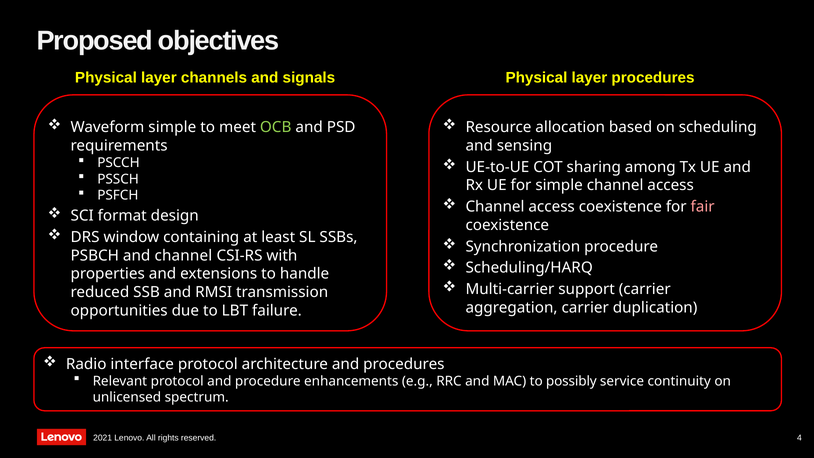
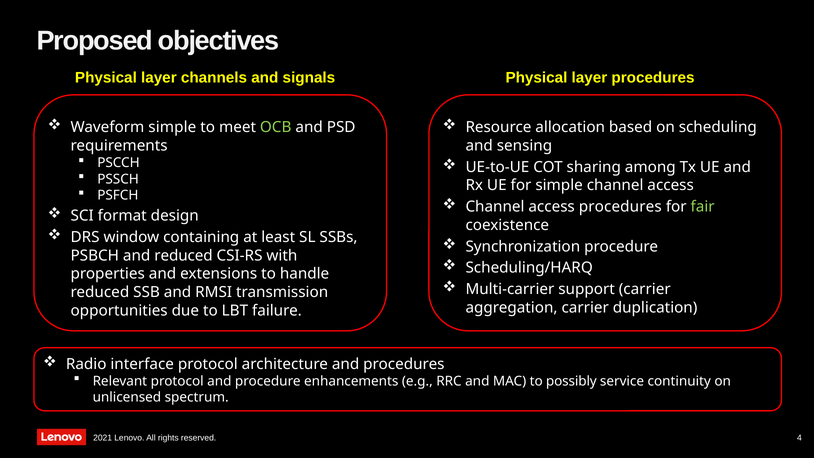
access coexistence: coexistence -> procedures
fair colour: pink -> light green
and channel: channel -> reduced
